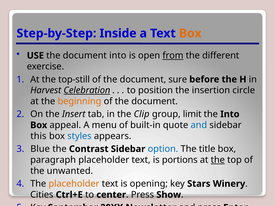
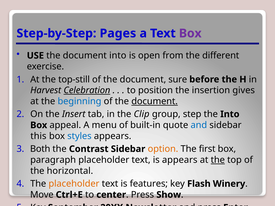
Inside: Inside -> Pages
Box at (190, 33) colour: orange -> purple
from underline: present -> none
circle: circle -> gives
beginning colour: orange -> blue
document at (155, 101) underline: none -> present
limit: limit -> step
Blue: Blue -> Both
option colour: blue -> orange
title: title -> first
is portions: portions -> appears
unwanted: unwanted -> horizontal
opening: opening -> features
Stars: Stars -> Flash
Cities: Cities -> Move
